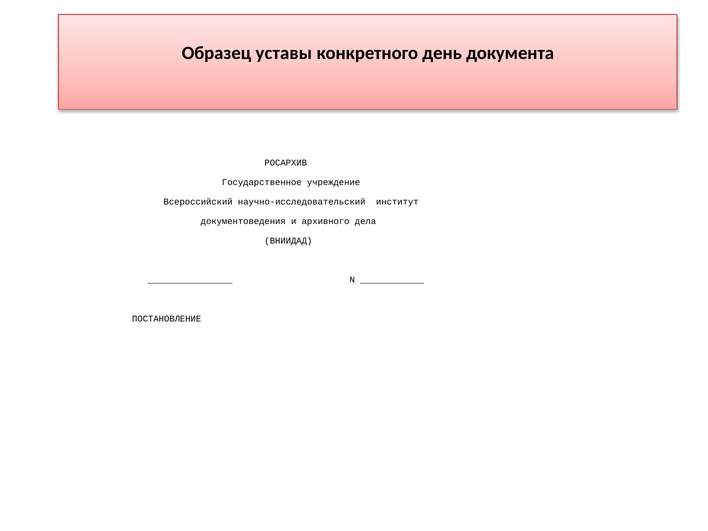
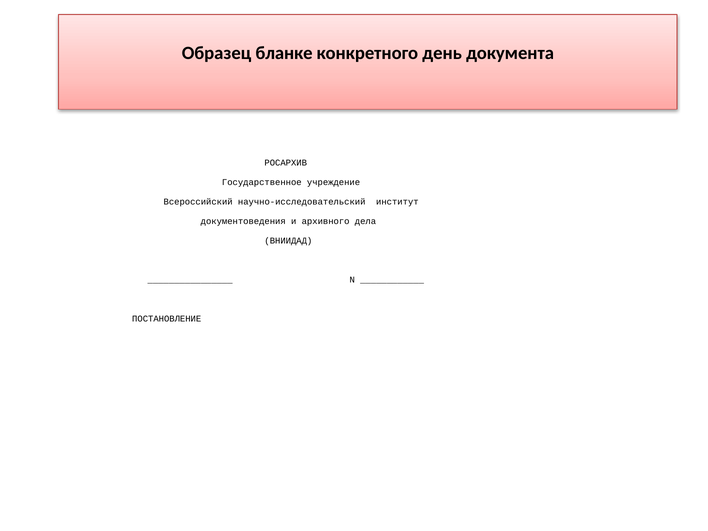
уставы: уставы -> бланке
